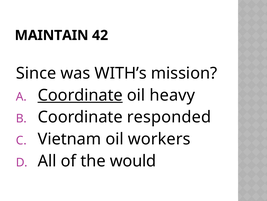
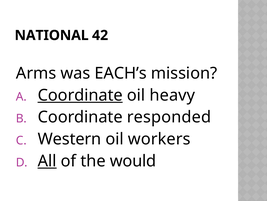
MAINTAIN: MAINTAIN -> NATIONAL
Since: Since -> Arms
WITH’s: WITH’s -> EACH’s
Vietnam: Vietnam -> Western
All underline: none -> present
